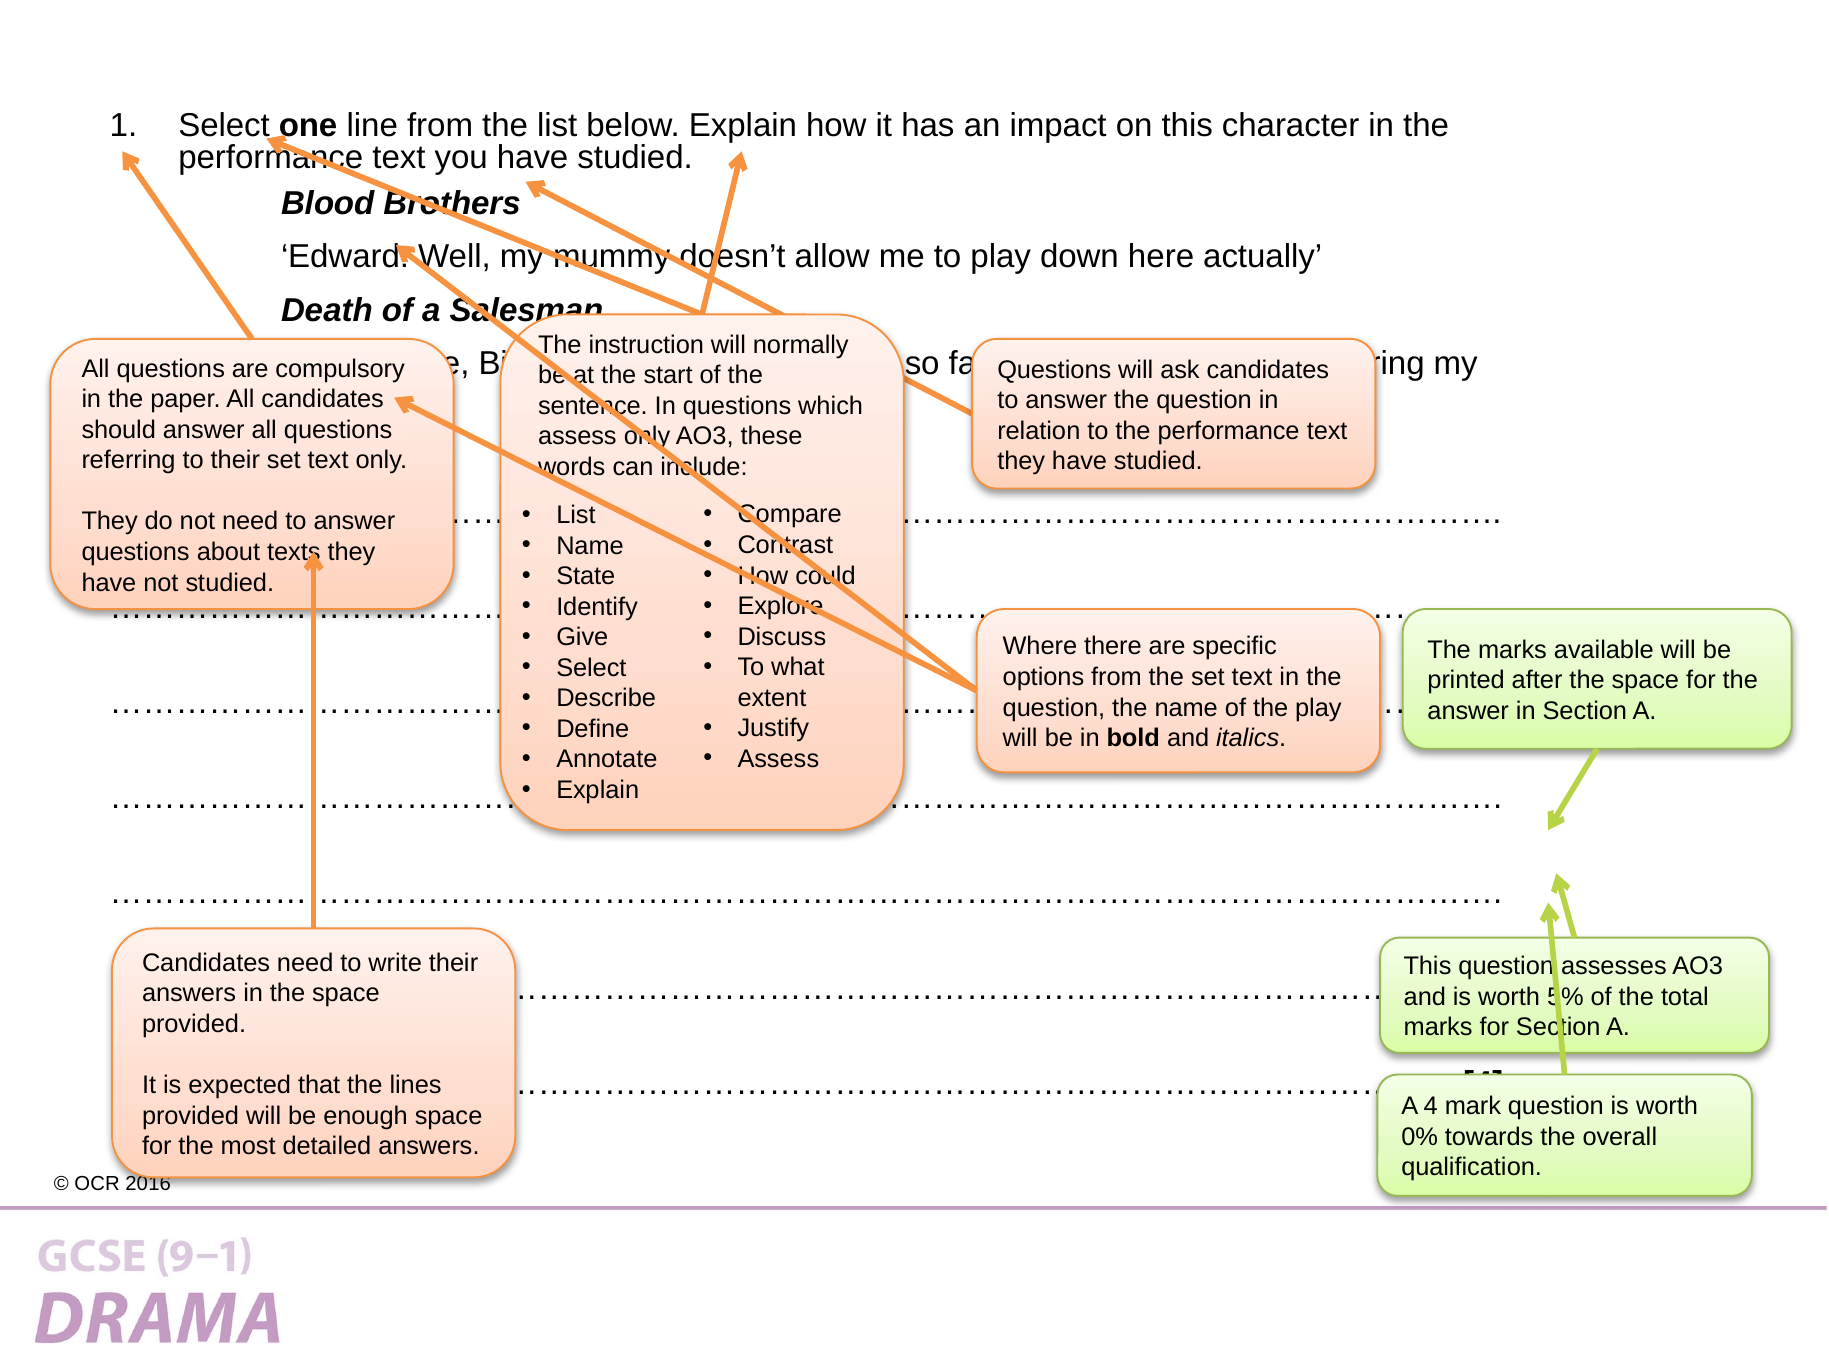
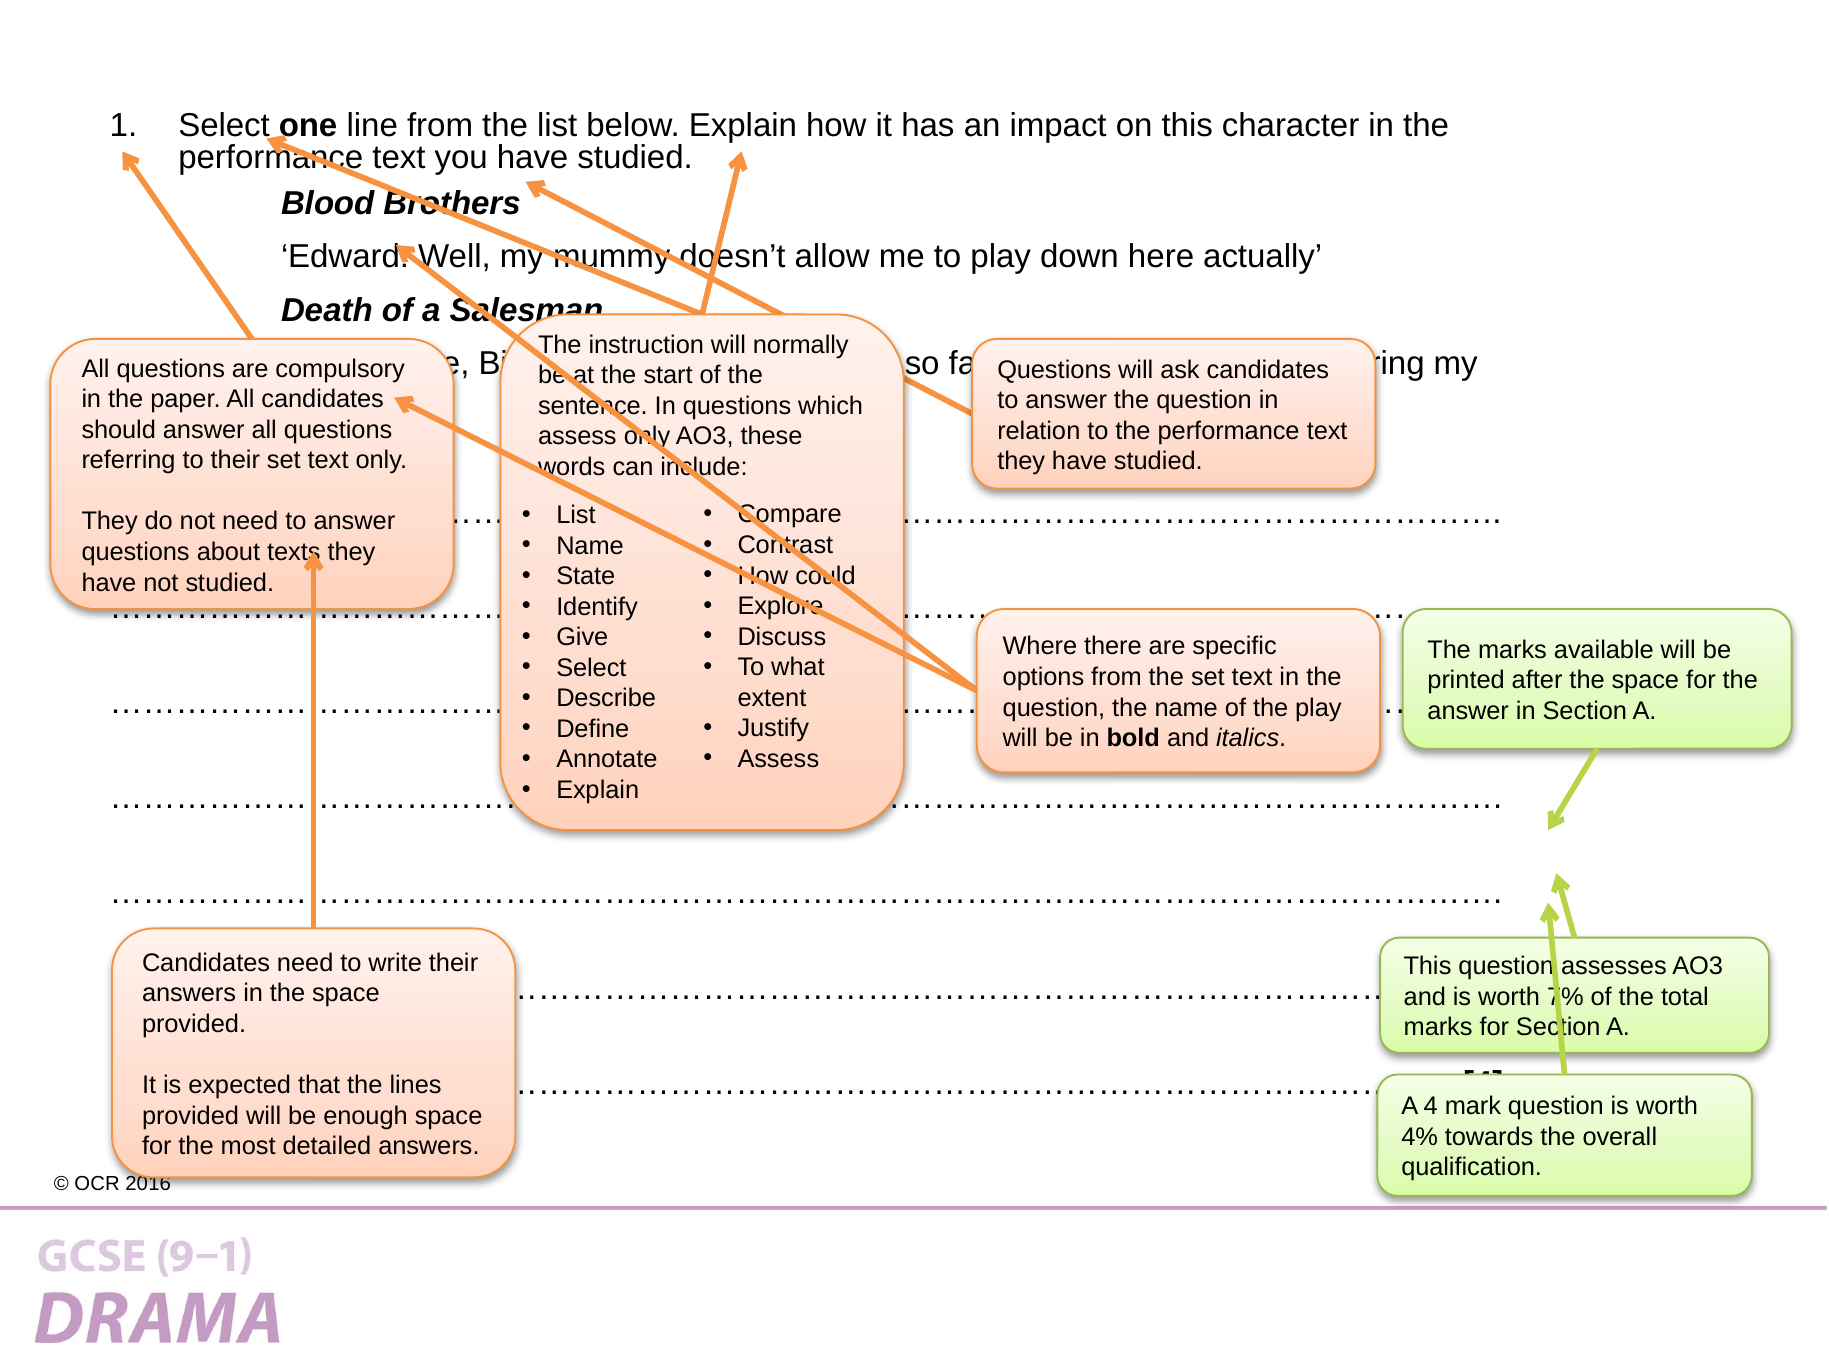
5%: 5% -> 7%
0%: 0% -> 4%
